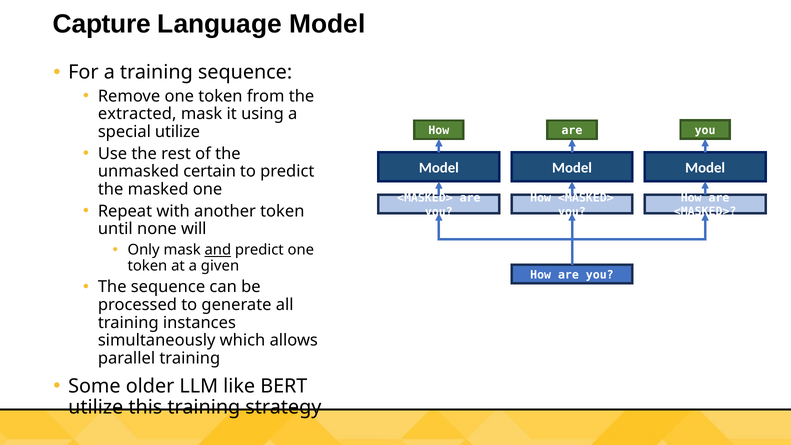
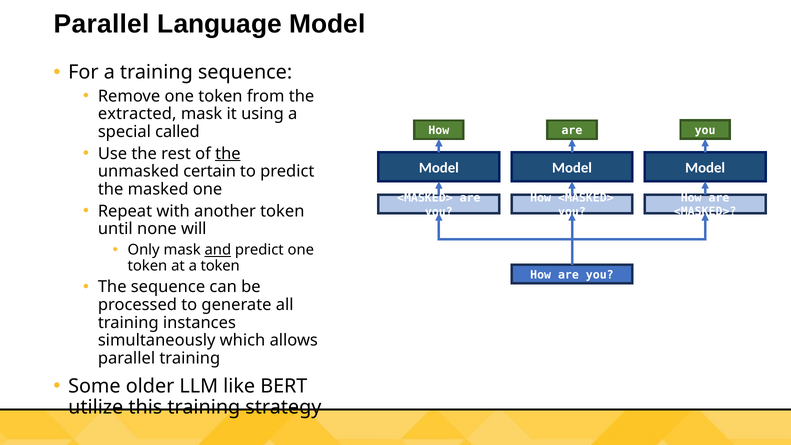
Capture at (102, 24): Capture -> Parallel
special utilize: utilize -> called
the at (228, 154) underline: none -> present
a given: given -> token
